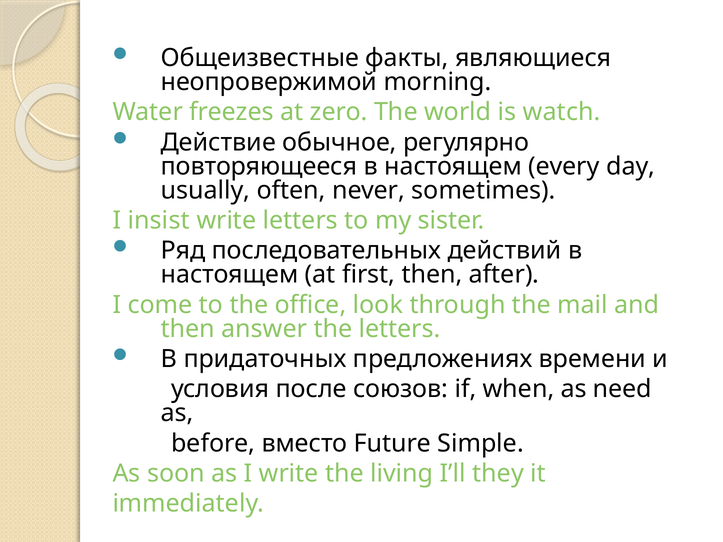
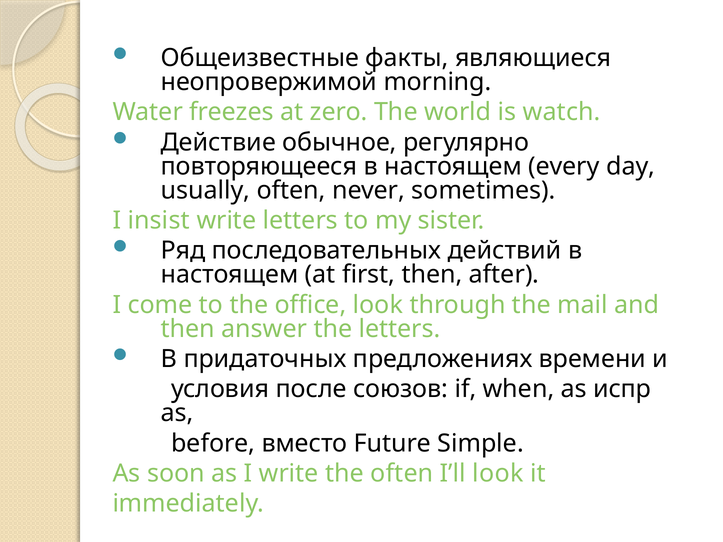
need: need -> испр
the living: living -> often
I’ll they: they -> look
